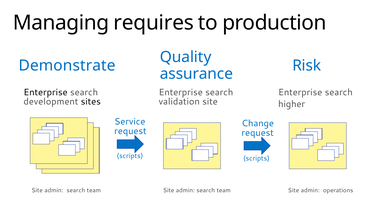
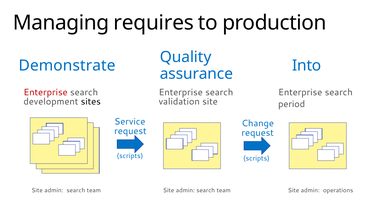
Risk: Risk -> Into
Enterprise at (46, 92) colour: black -> red
higher: higher -> period
